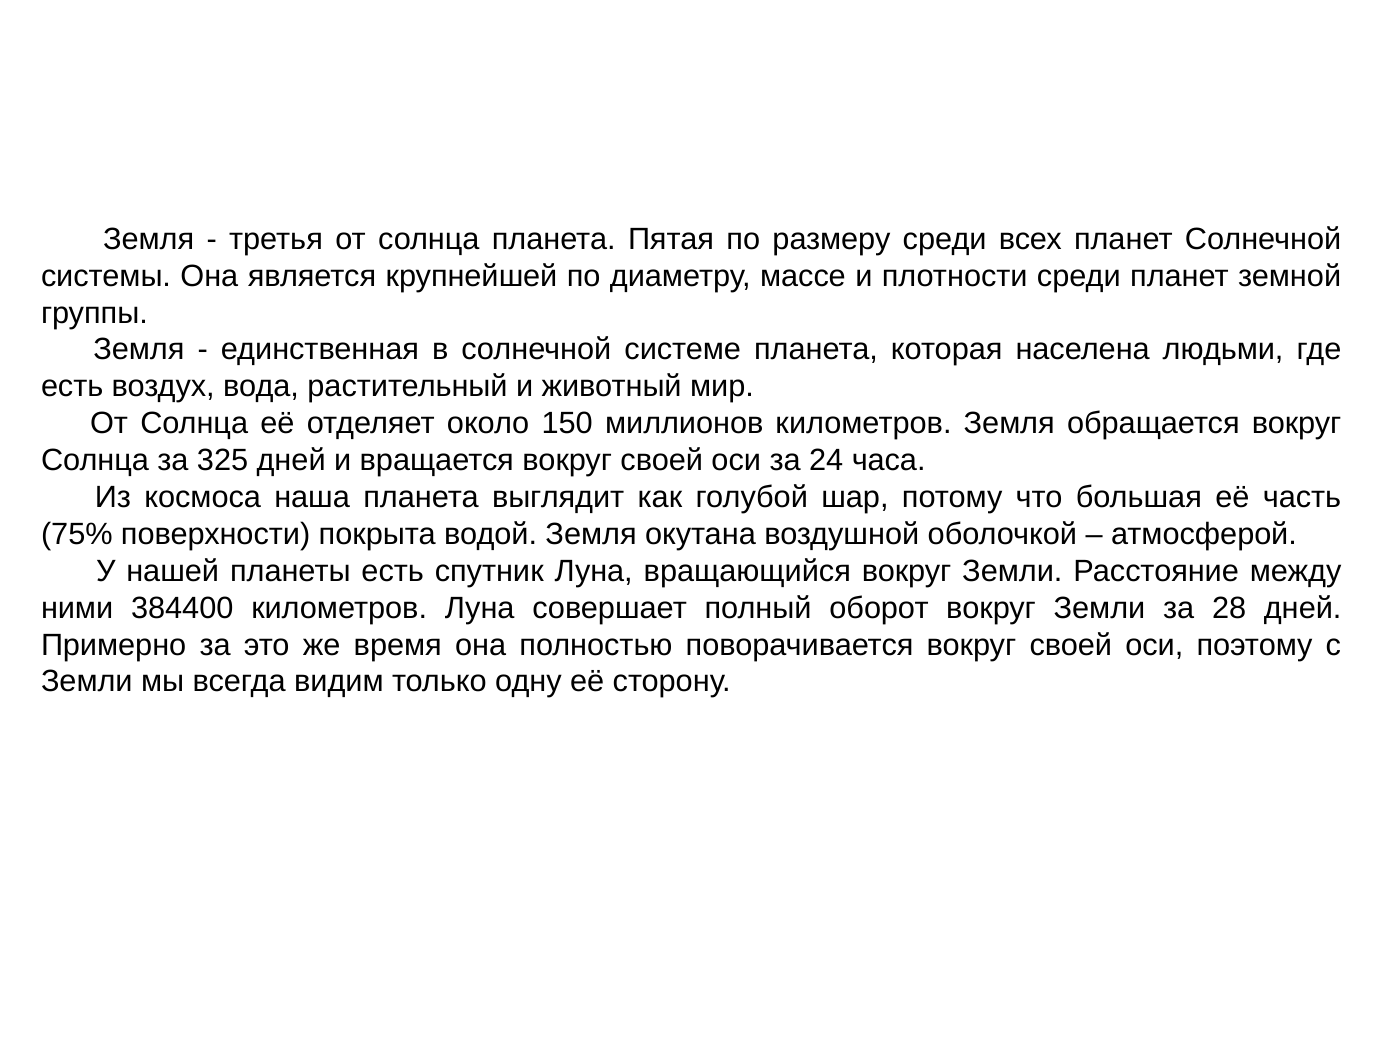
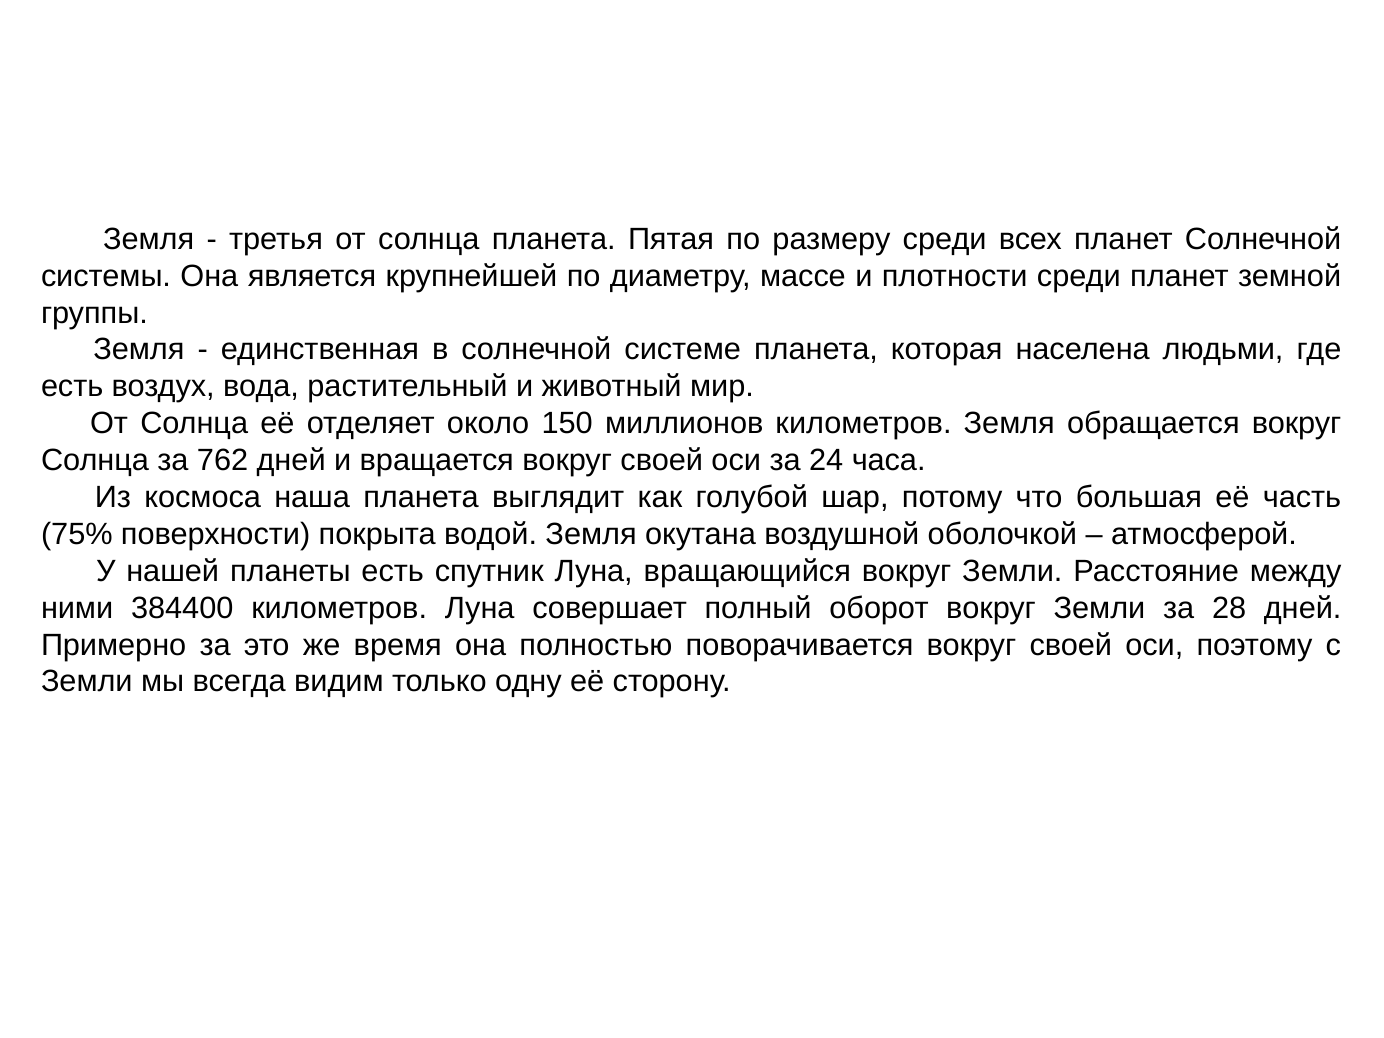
325: 325 -> 762
